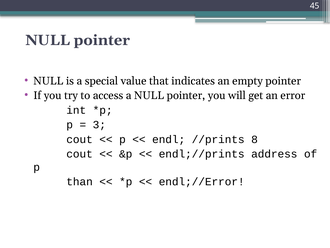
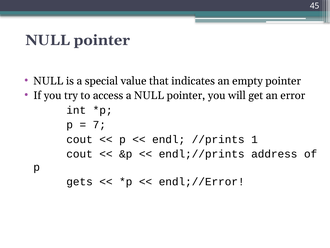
3: 3 -> 7
8: 8 -> 1
than: than -> gets
